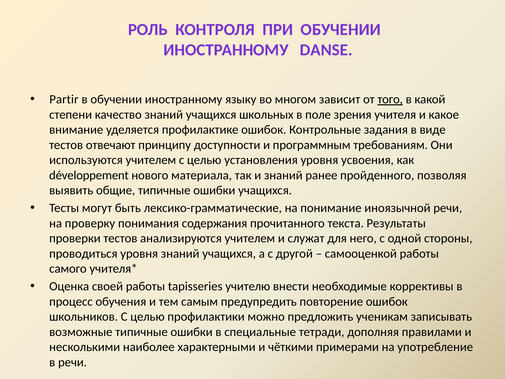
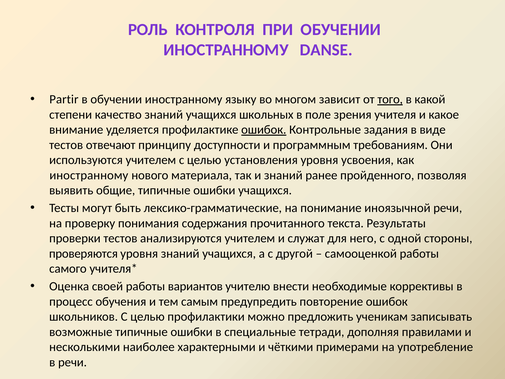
ошибок at (264, 130) underline: none -> present
développement at (89, 175): développement -> иностранному
проводиться: проводиться -> проверяются
tapisseries: tapisseries -> вариантов
